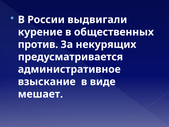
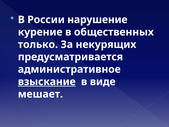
выдвигали: выдвигали -> нарушение
против: против -> только
взыскание underline: none -> present
